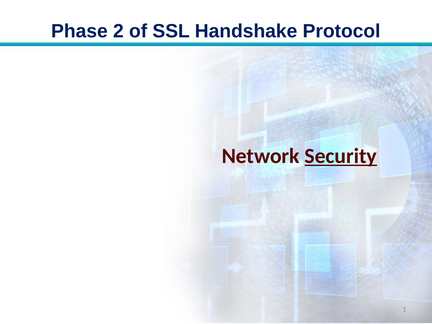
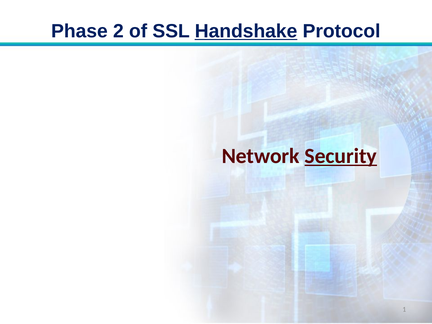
Handshake underline: none -> present
